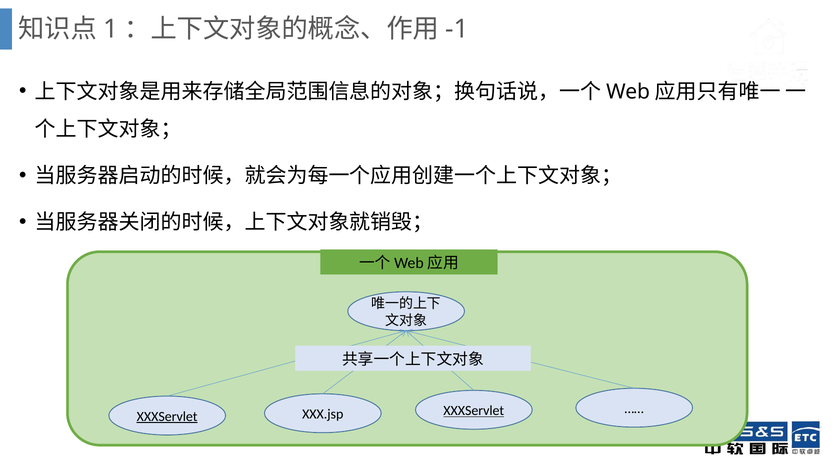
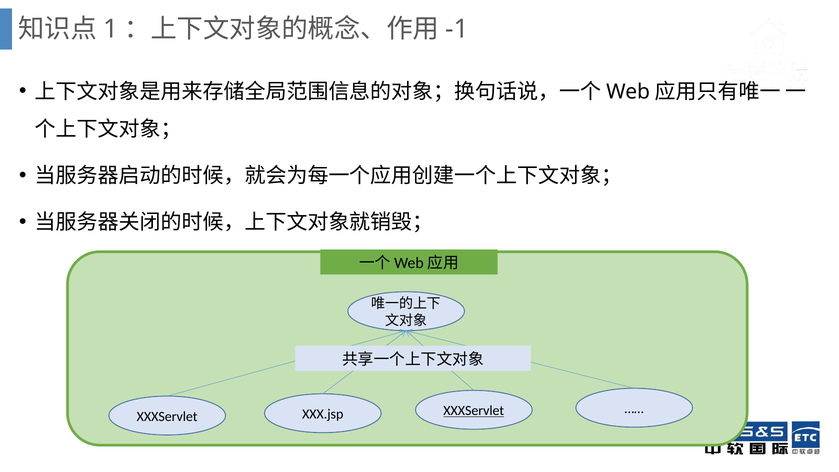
XXXServlet at (167, 416) underline: present -> none
